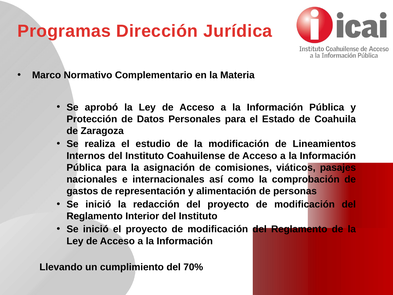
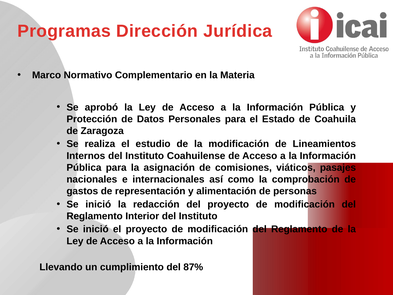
70%: 70% -> 87%
